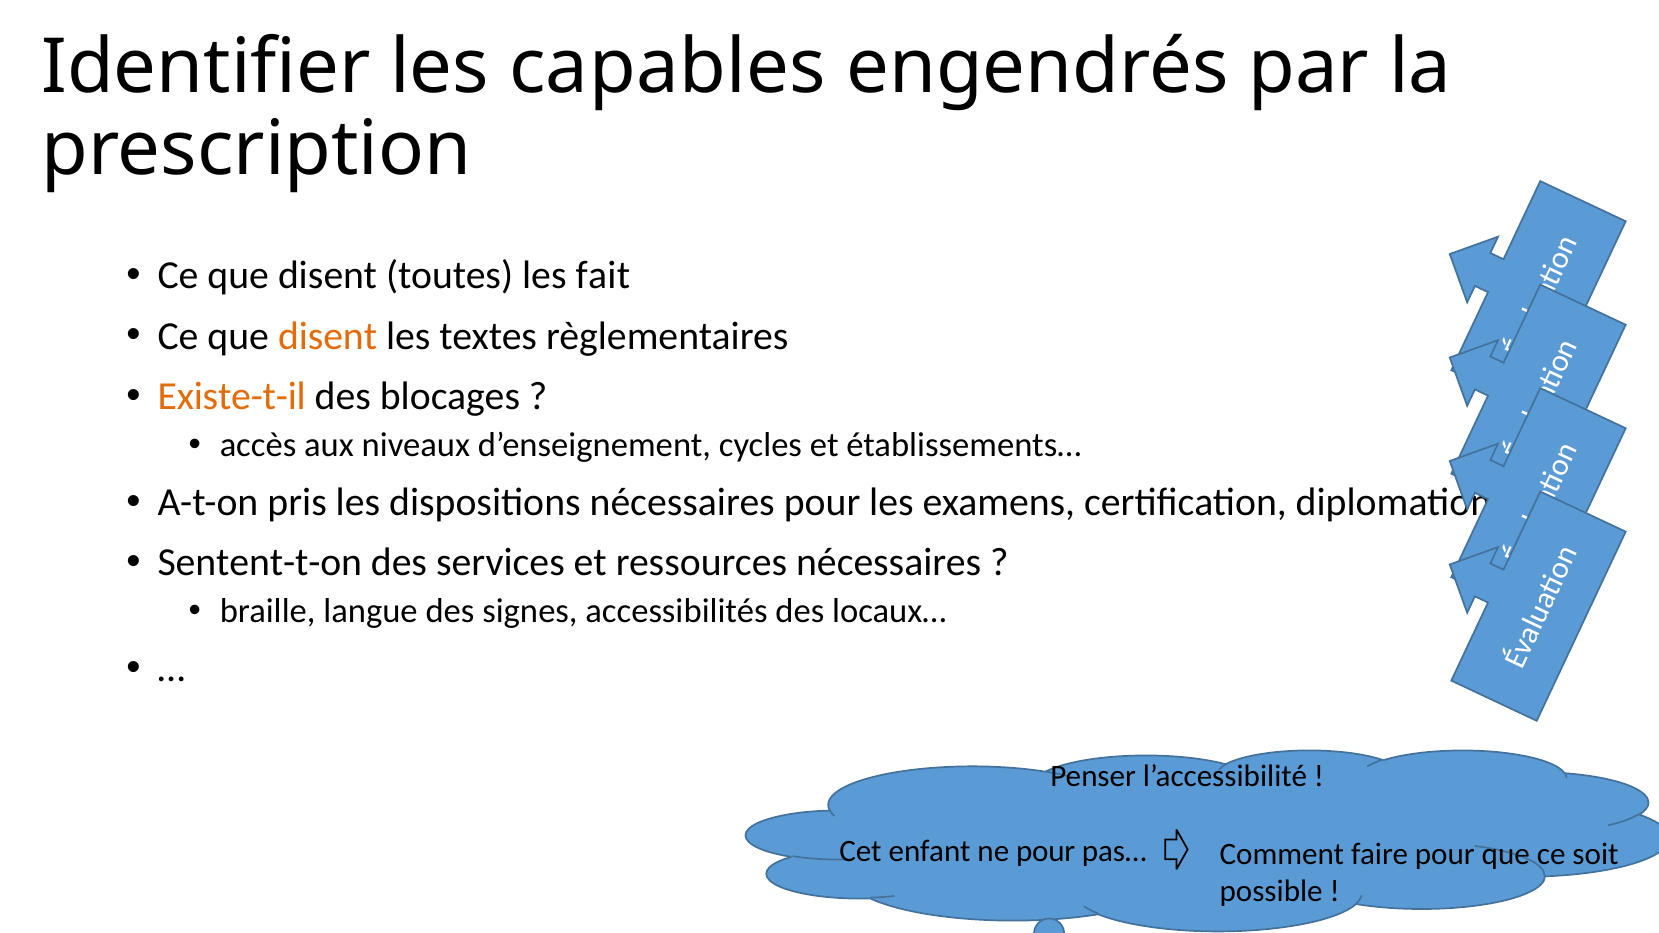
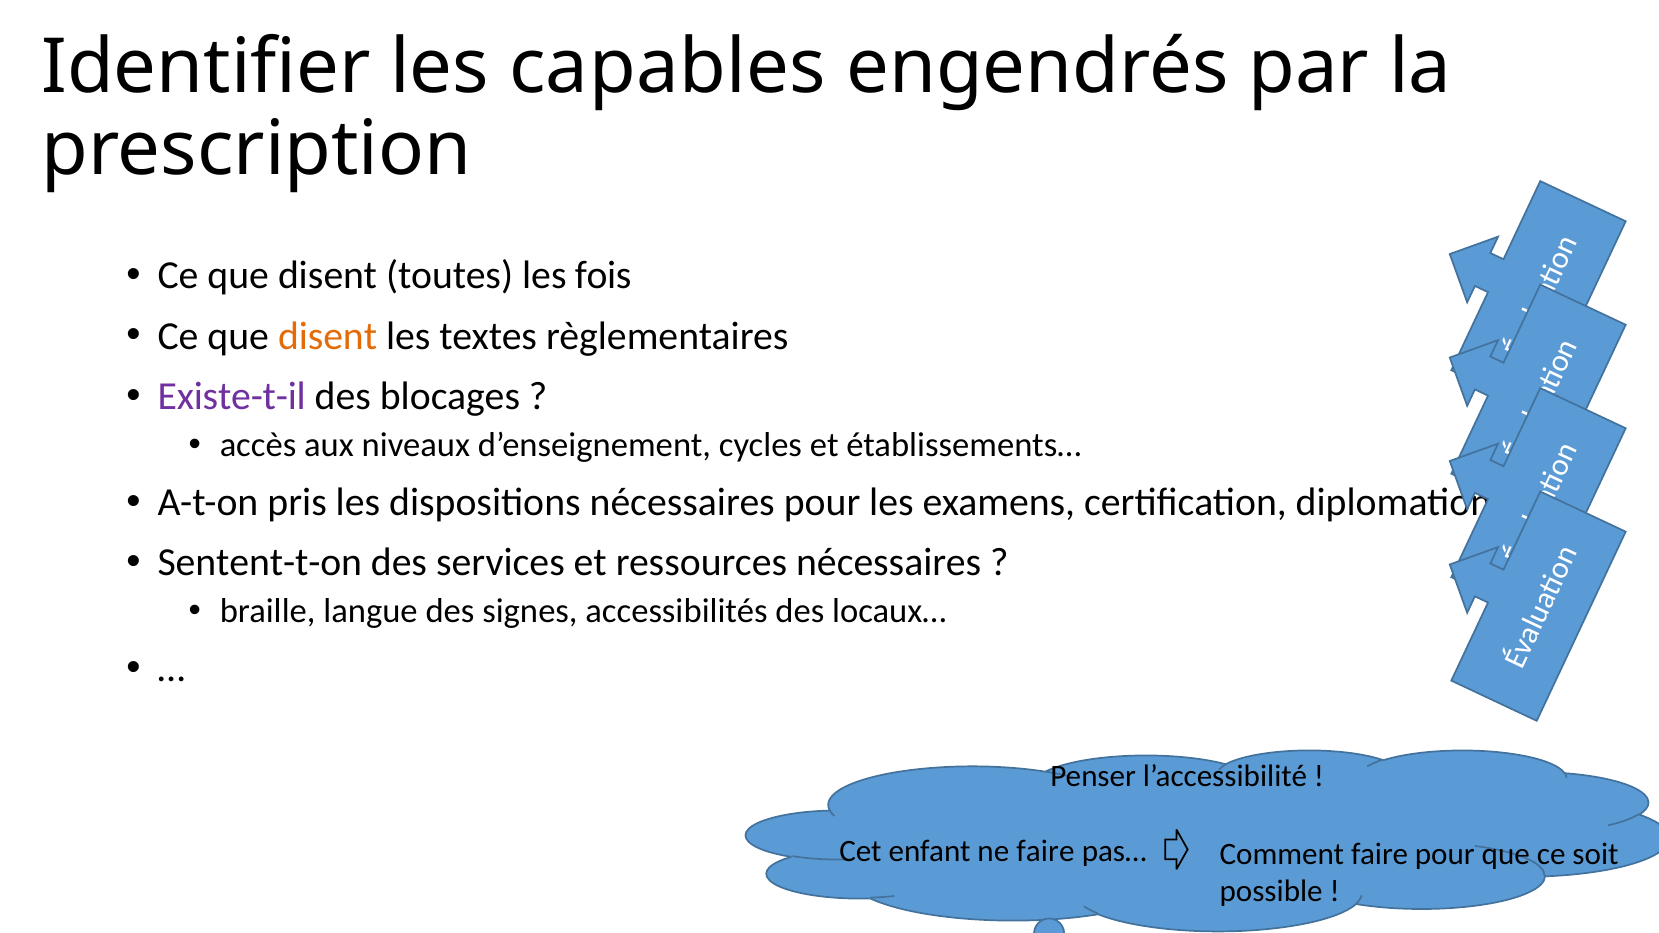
fait: fait -> fois
Existe-t-il colour: orange -> purple
ne pour: pour -> faire
